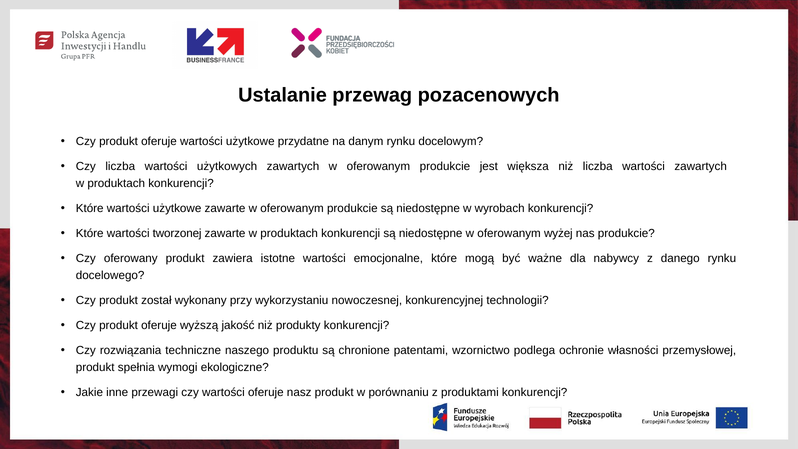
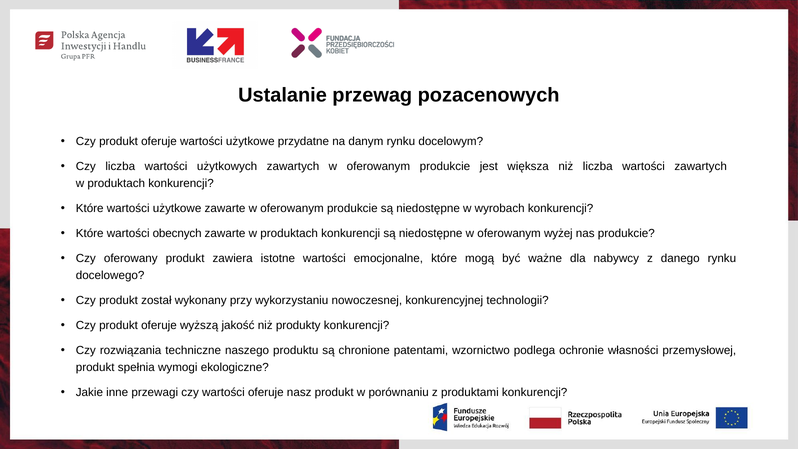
tworzonej: tworzonej -> obecnych
